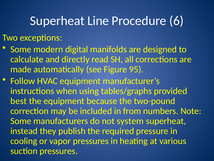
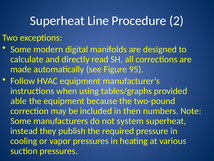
6: 6 -> 2
best: best -> able
from: from -> then
